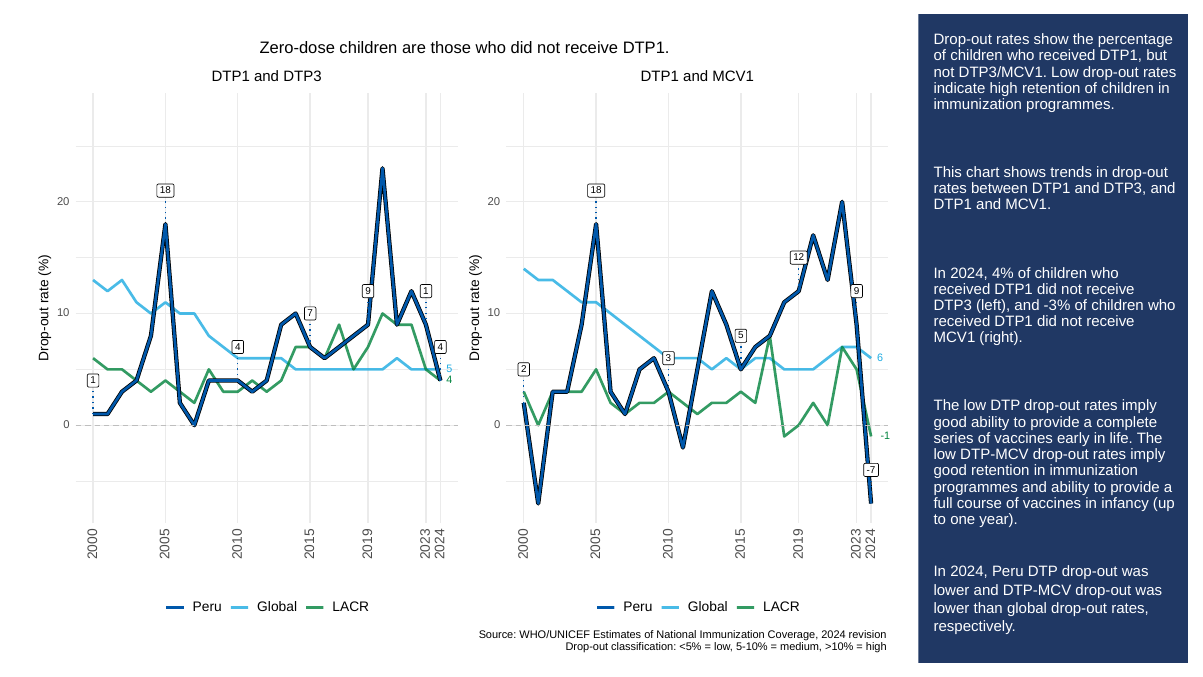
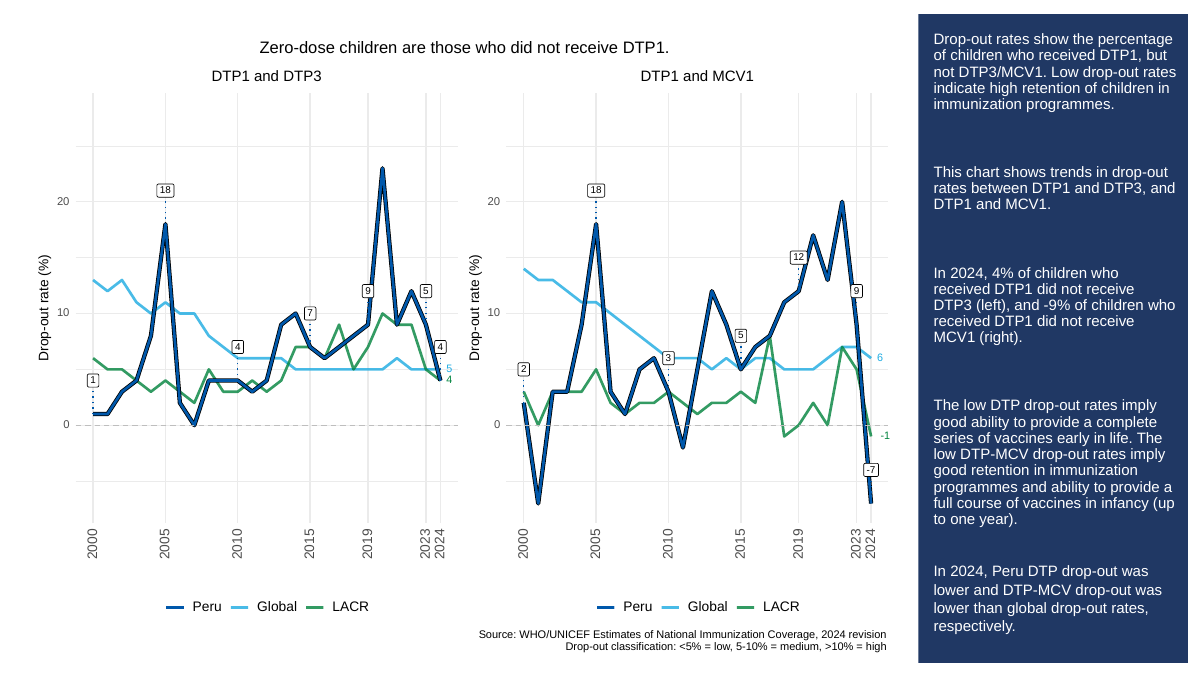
9 1: 1 -> 5
-3%: -3% -> -9%
